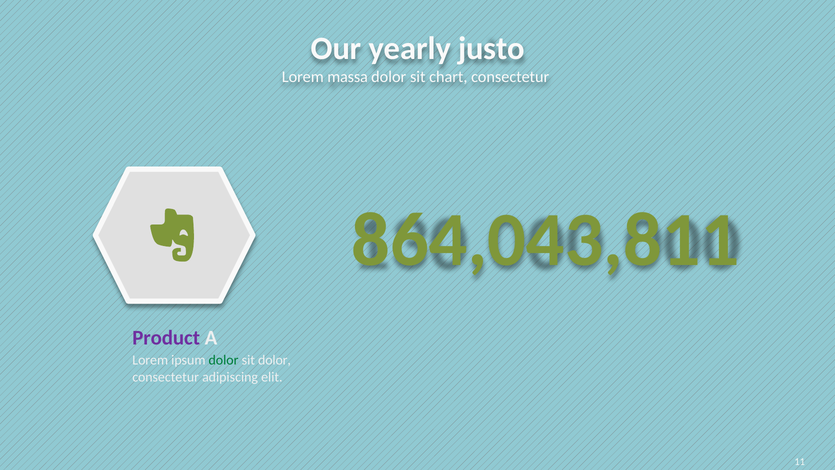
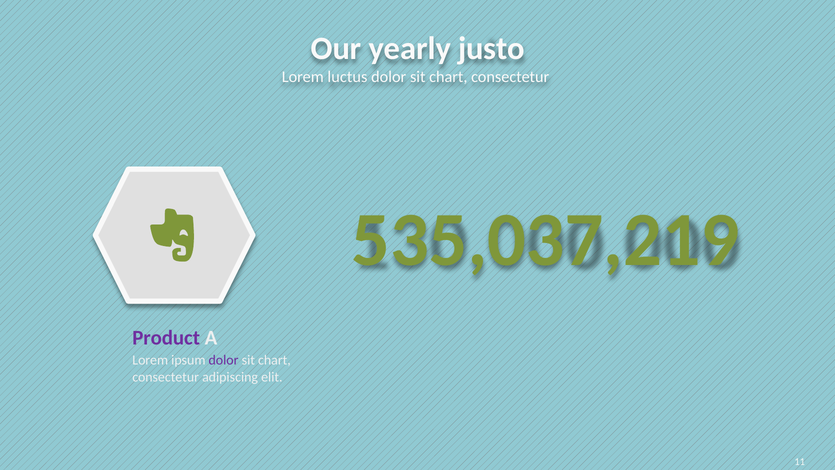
massa: massa -> luctus
864,043,811: 864,043,811 -> 535,037,219
dolor at (224, 360) colour: green -> purple
dolor at (275, 360): dolor -> chart
